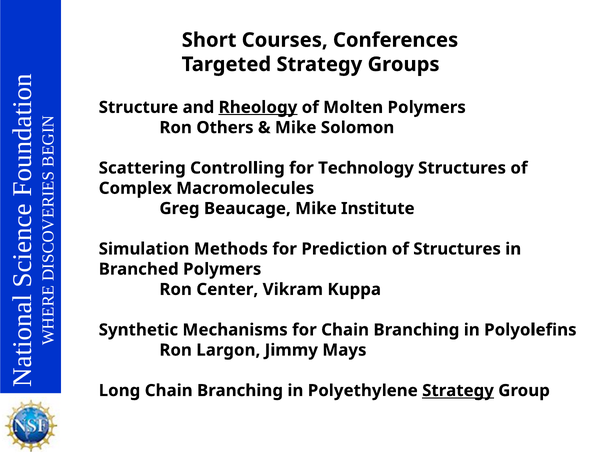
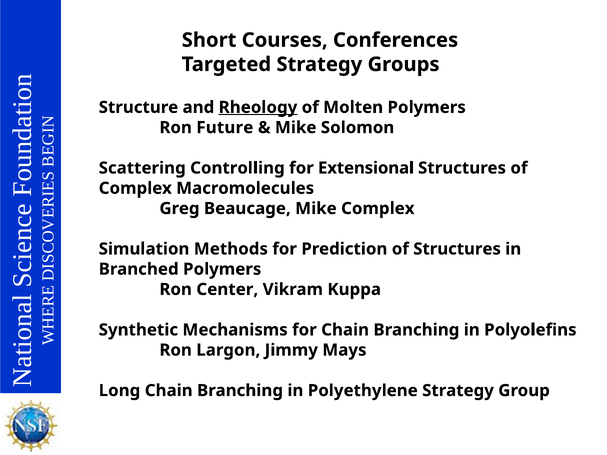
Others: Others -> Future
Technology: Technology -> Extensional
Mike Institute: Institute -> Complex
Strategy at (458, 391) underline: present -> none
